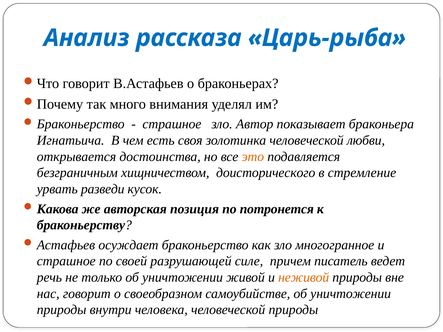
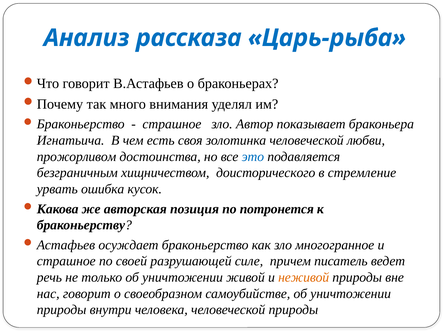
открывается: открывается -> прожорливом
это colour: orange -> blue
разведи: разведи -> ошибка
